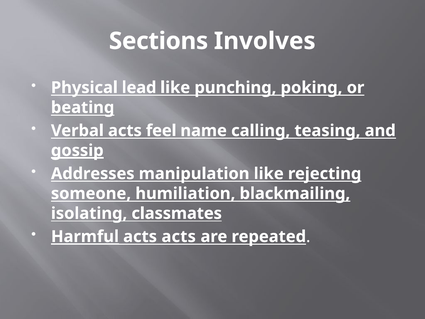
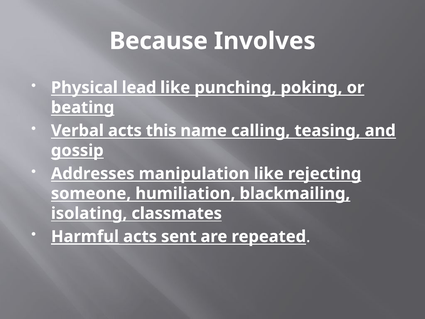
Sections: Sections -> Because
feel: feel -> this
gossip underline: present -> none
acts acts: acts -> sent
